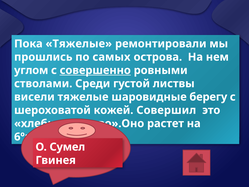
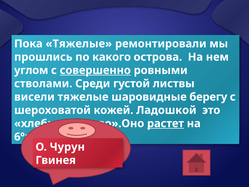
самых: самых -> какого
Совершил: Совершил -> Ладошкой
растет underline: none -> present
Сумел: Сумел -> Чурун
